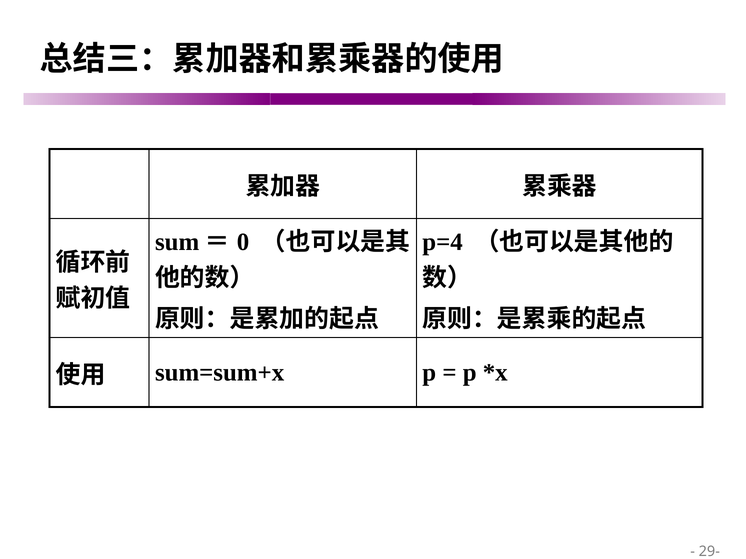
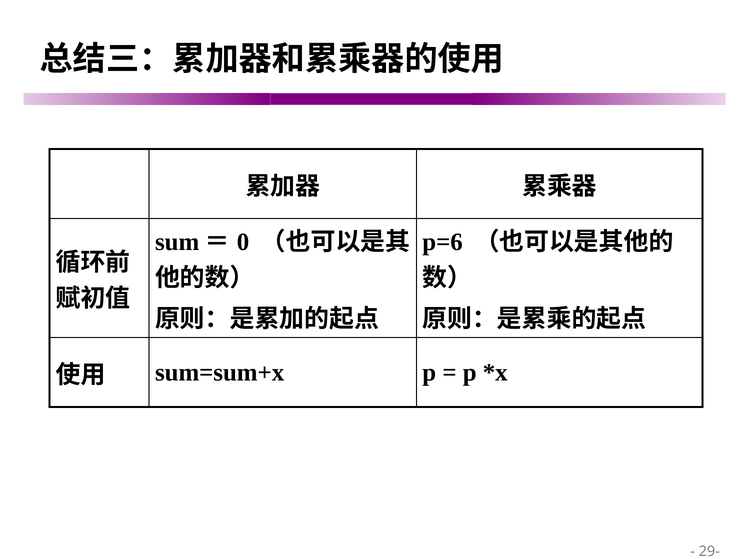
p=4: p=4 -> p=6
